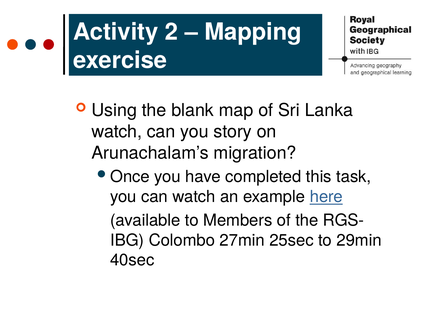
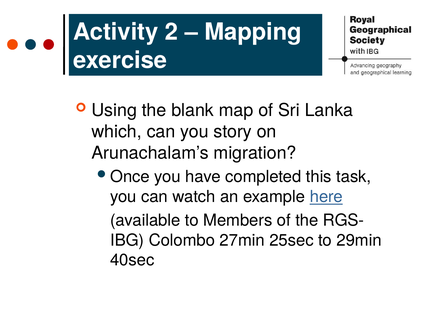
watch at (117, 132): watch -> which
